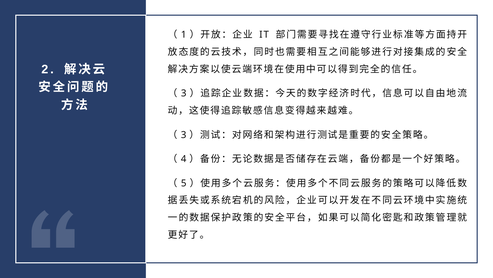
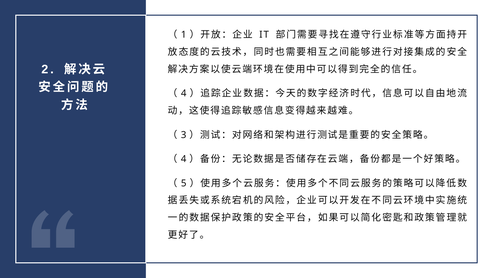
3 at (184, 93): 3 -> 4
